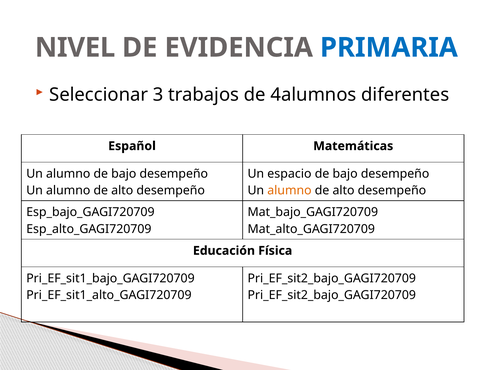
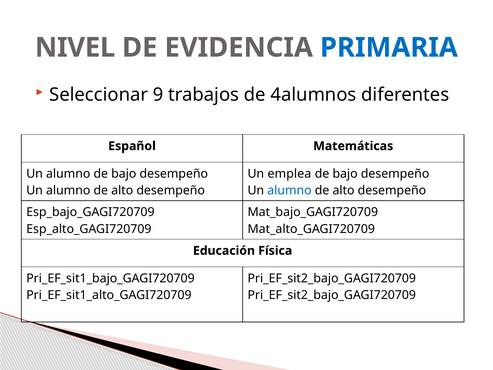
3: 3 -> 9
espacio: espacio -> emplea
alumno at (289, 190) colour: orange -> blue
